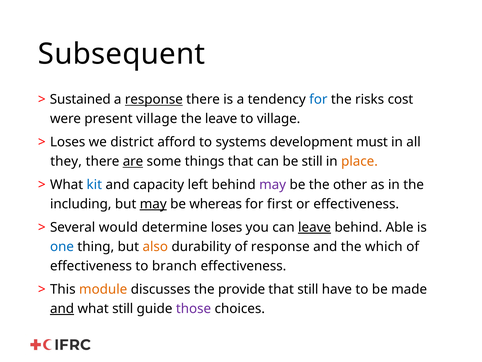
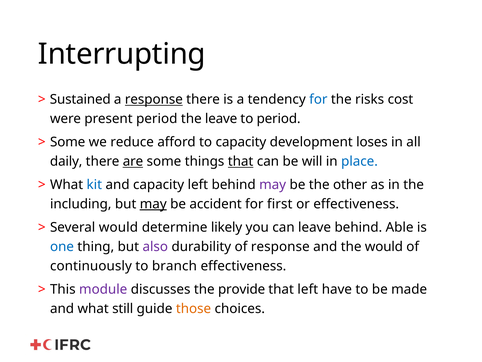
Subsequent: Subsequent -> Interrupting
present village: village -> period
to village: village -> period
Loses at (68, 142): Loses -> Some
district: district -> reduce
to systems: systems -> capacity
must: must -> loses
they: they -> daily
that at (241, 161) underline: none -> present
be still: still -> will
place colour: orange -> blue
whereas: whereas -> accident
determine loses: loses -> likely
leave at (315, 227) underline: present -> none
also colour: orange -> purple
the which: which -> would
effectiveness at (91, 266): effectiveness -> continuously
module colour: orange -> purple
that still: still -> left
and at (62, 308) underline: present -> none
those colour: purple -> orange
